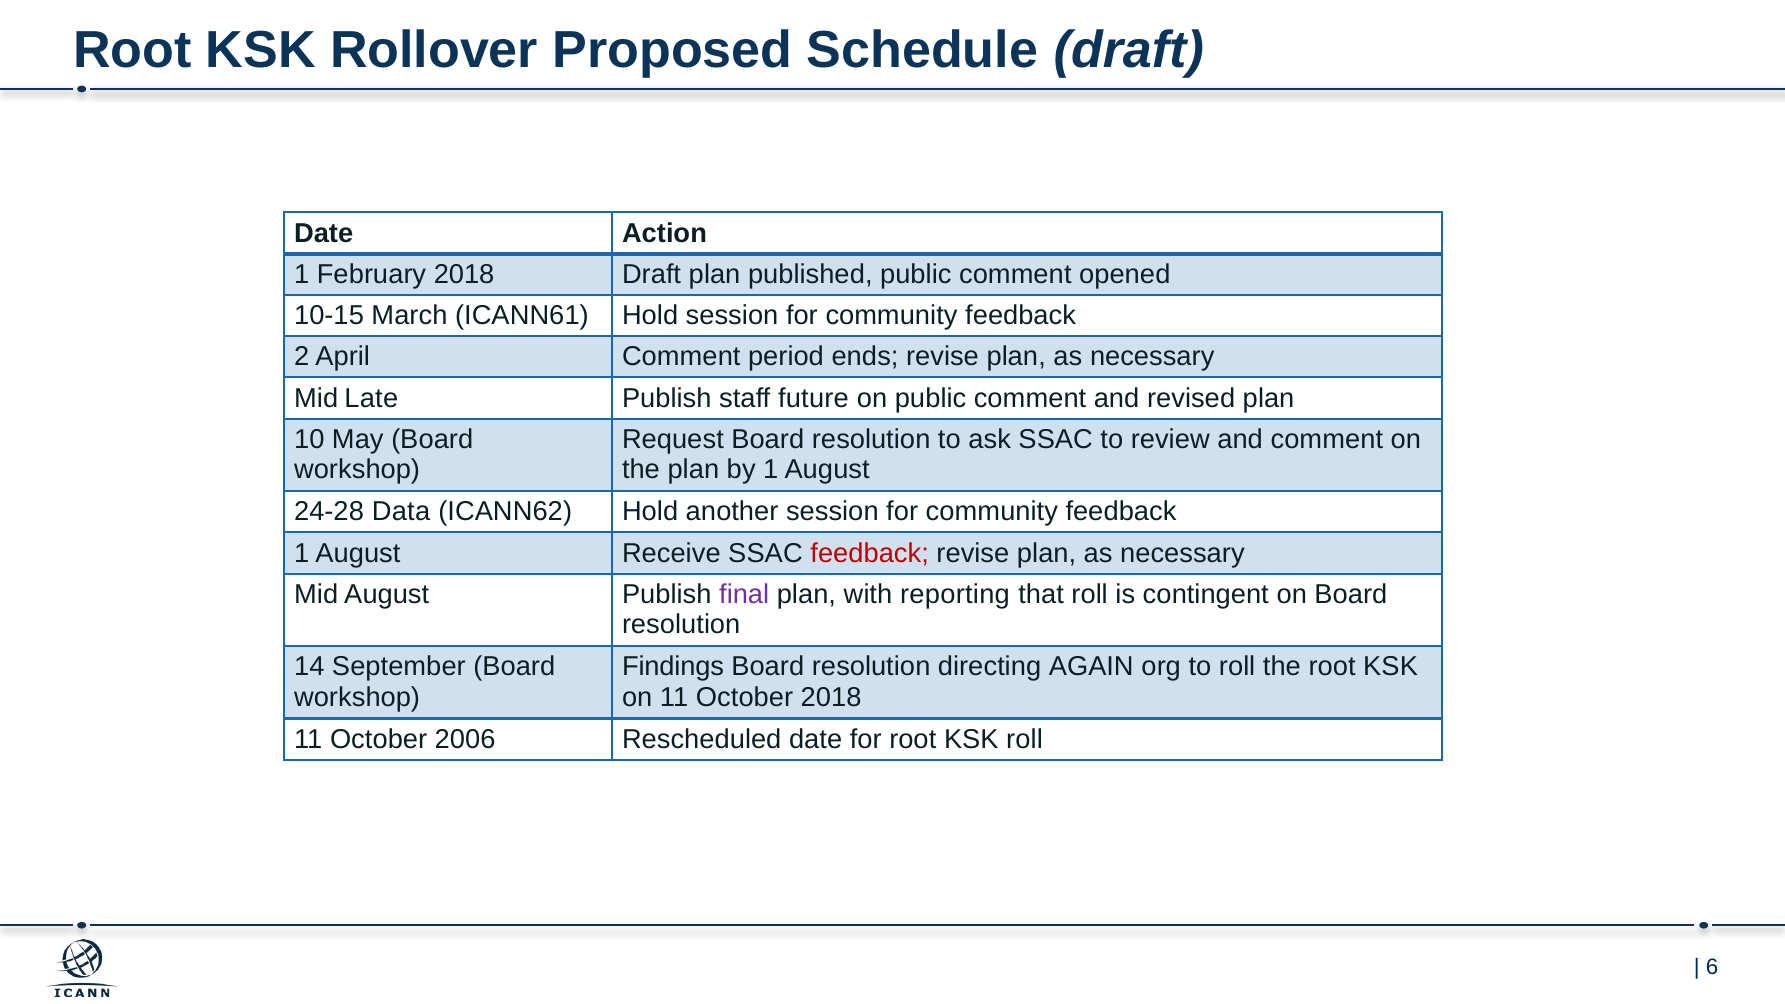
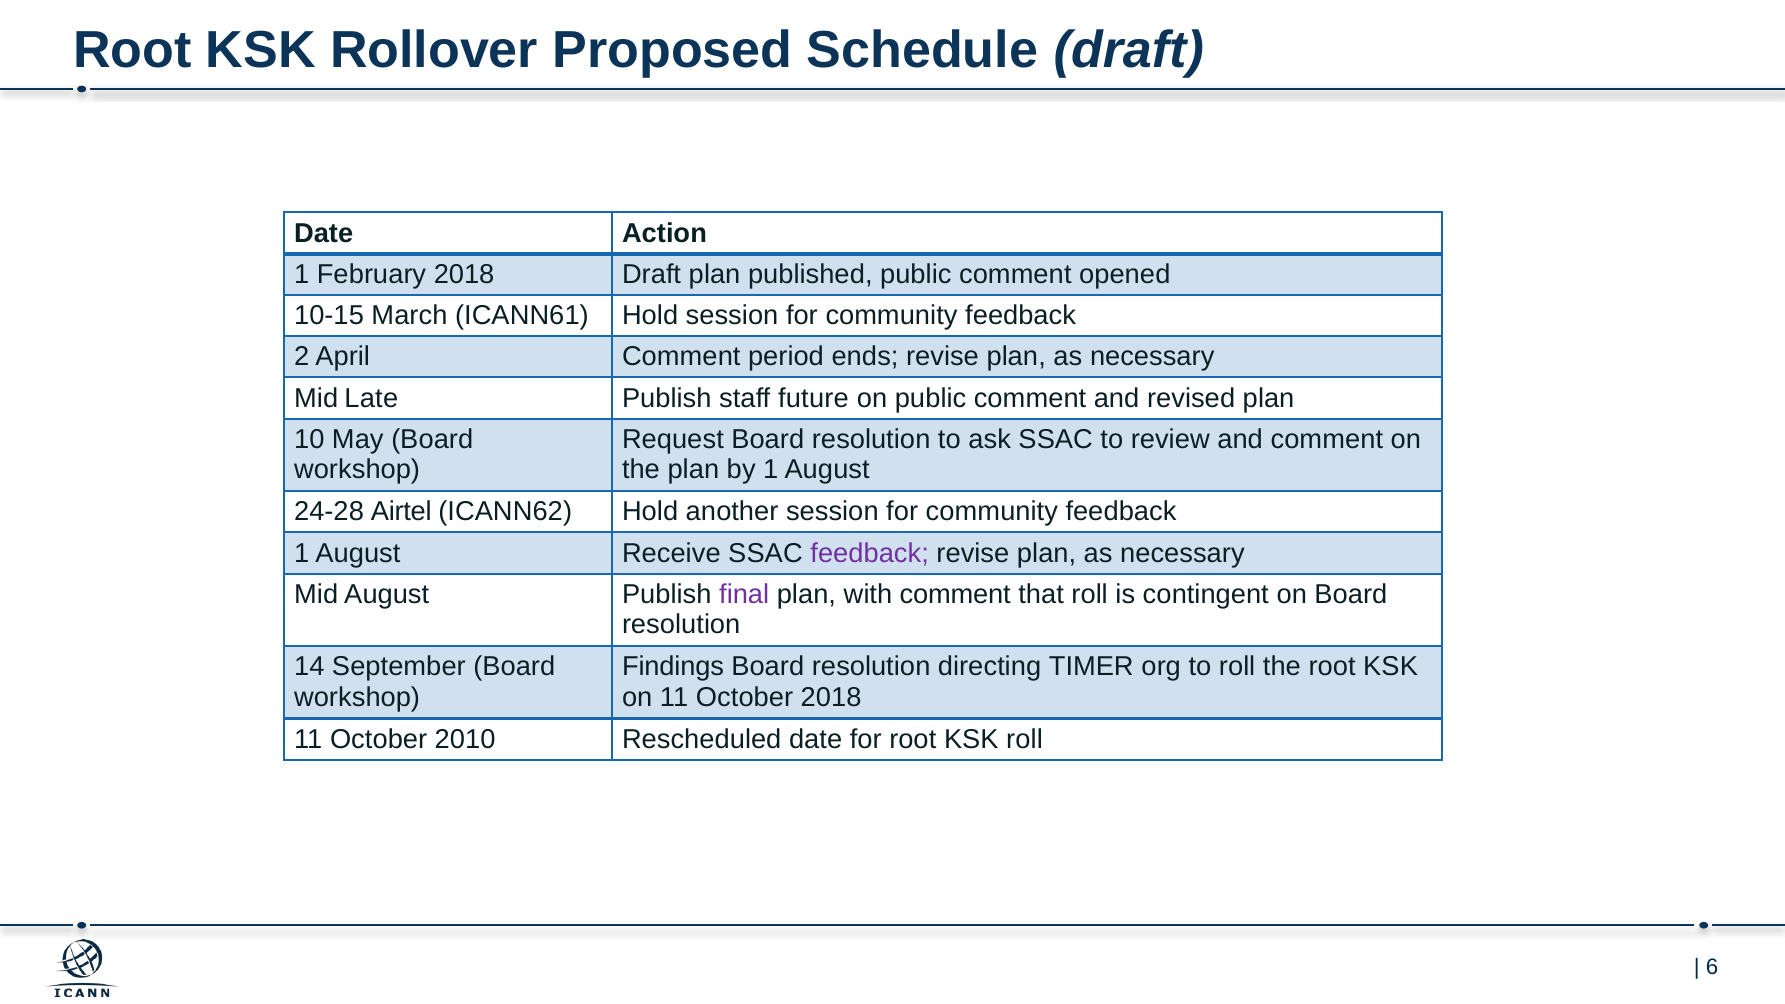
Data: Data -> Airtel
feedback at (870, 553) colour: red -> purple
with reporting: reporting -> comment
AGAIN: AGAIN -> TIMER
2006: 2006 -> 2010
